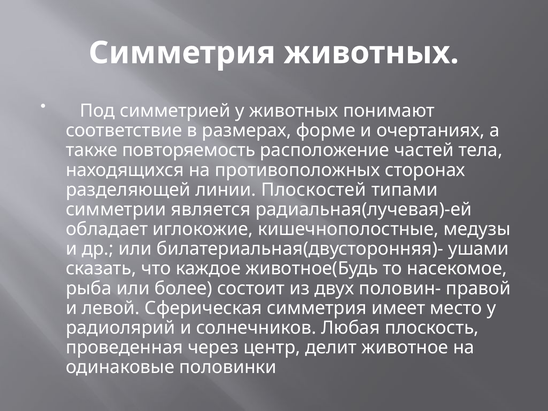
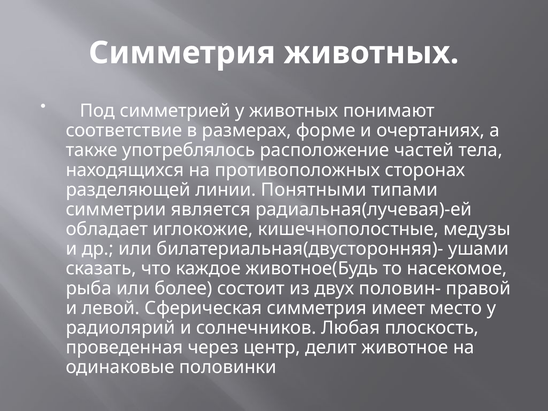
повторяемость: повторяемость -> употреблялось
Плоскостей: Плоскостей -> Понятными
